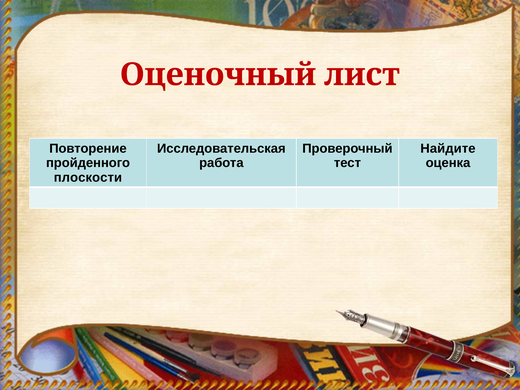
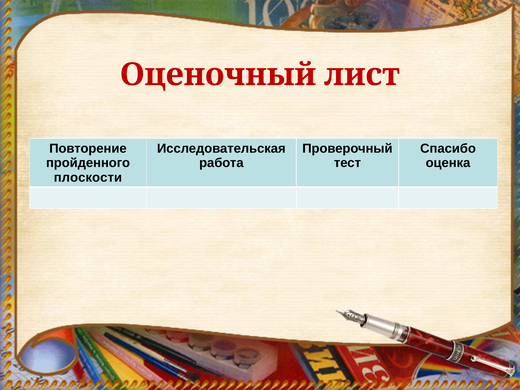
Найдите: Найдите -> Спасибо
